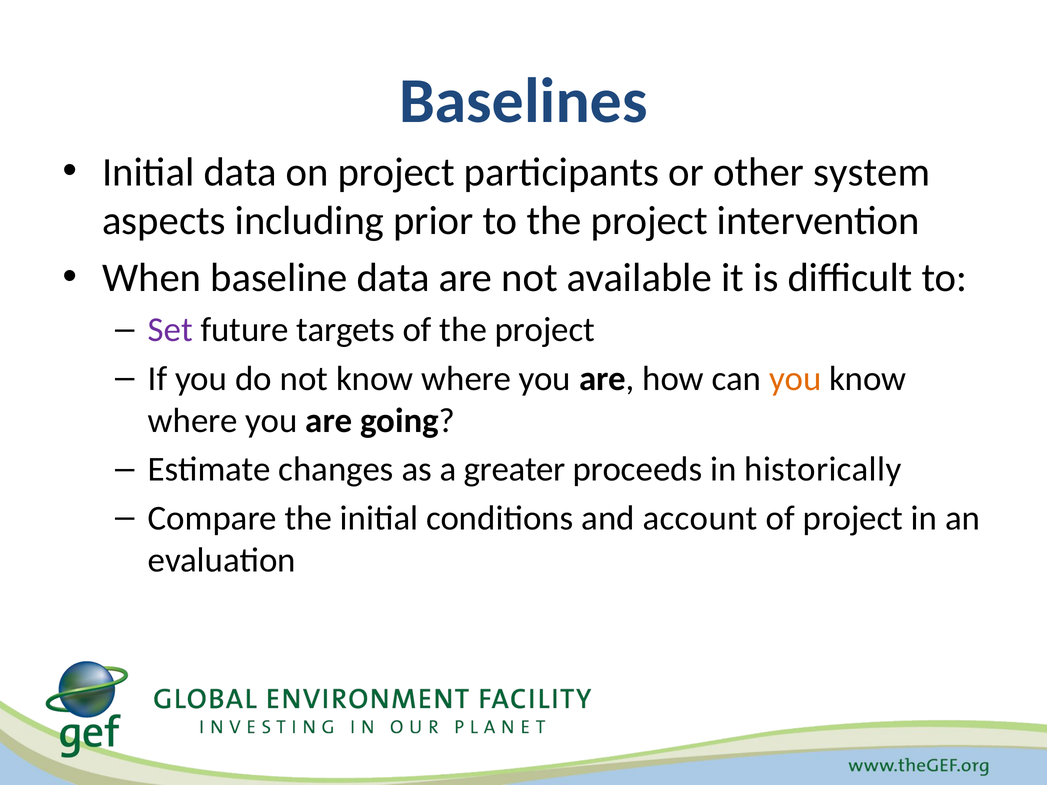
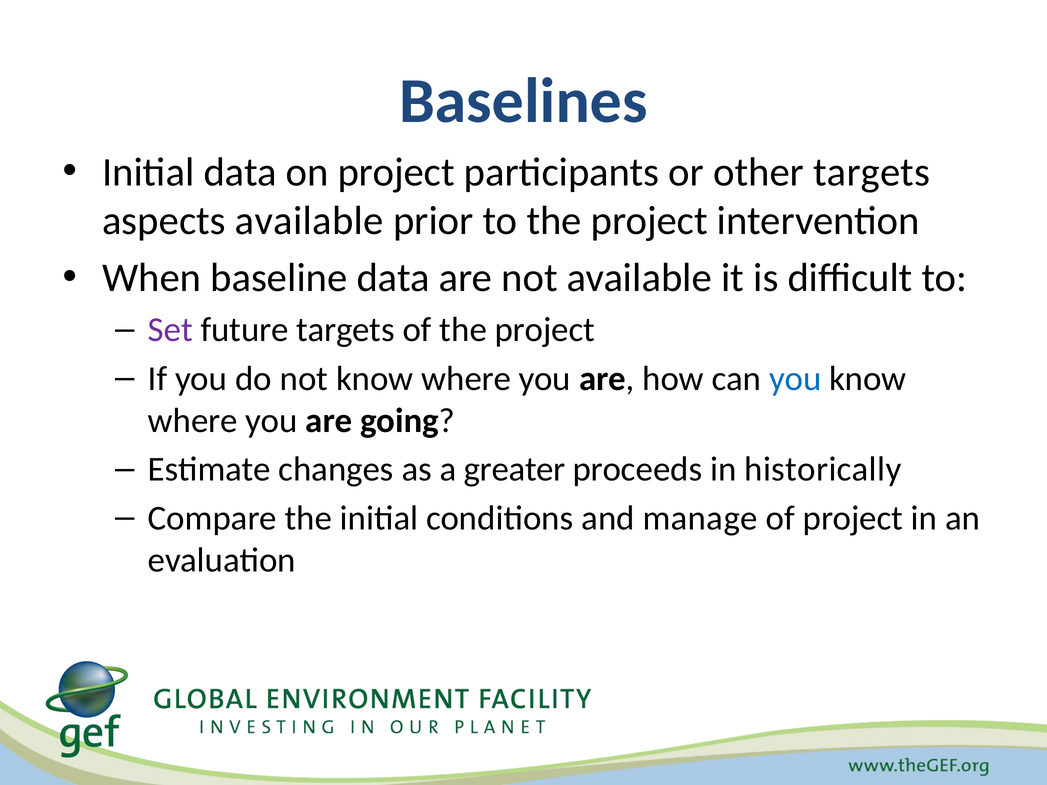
other system: system -> targets
aspects including: including -> available
you at (795, 379) colour: orange -> blue
account: account -> manage
